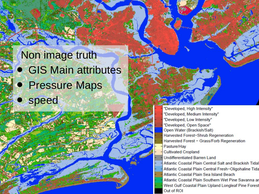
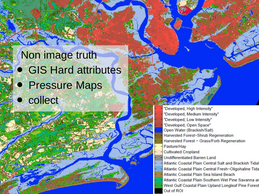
Main: Main -> Hard
speed: speed -> collect
